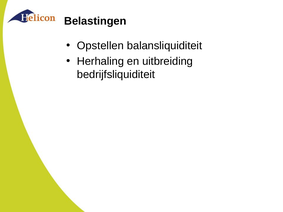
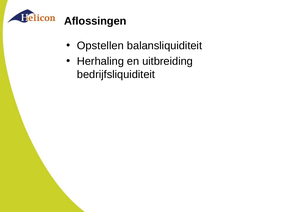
Belastingen: Belastingen -> Aflossingen
